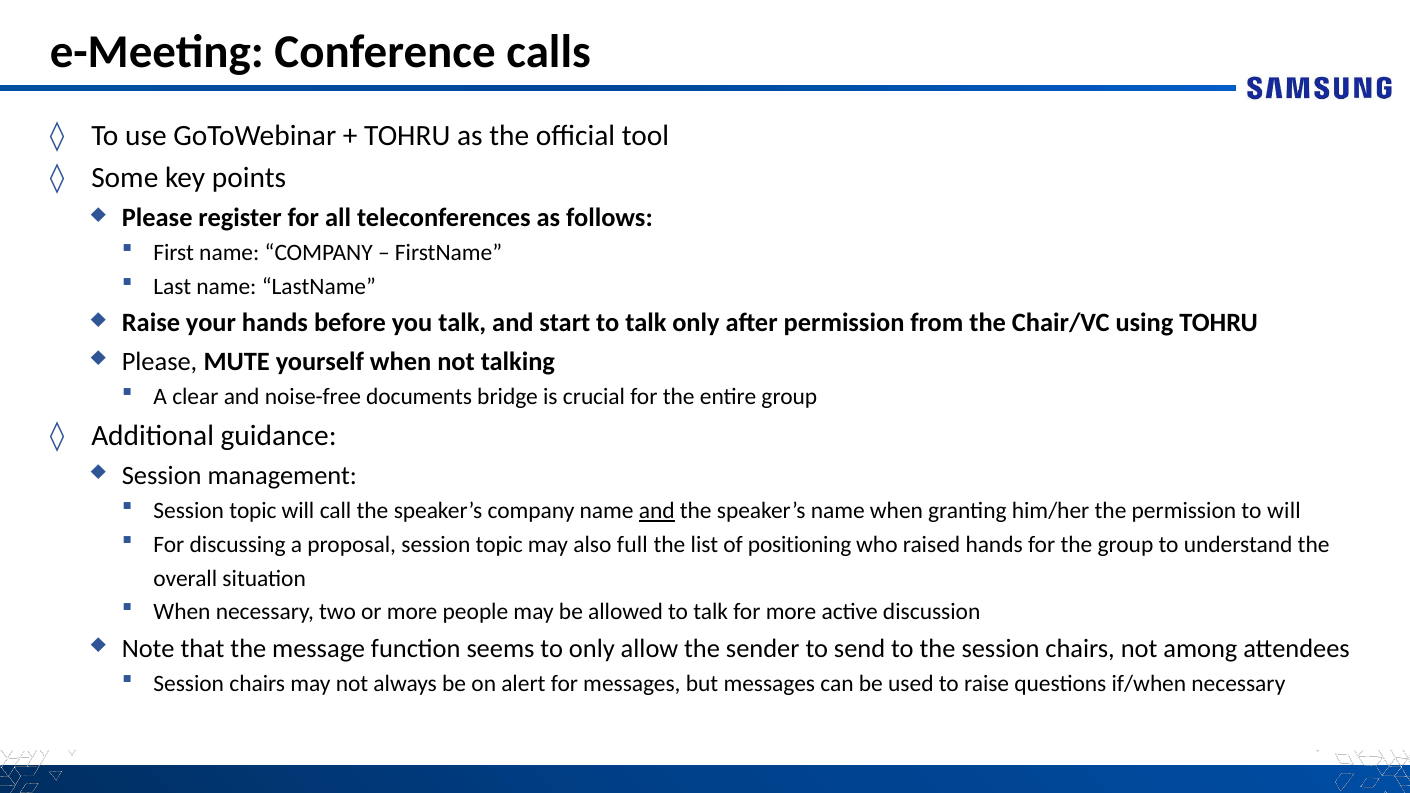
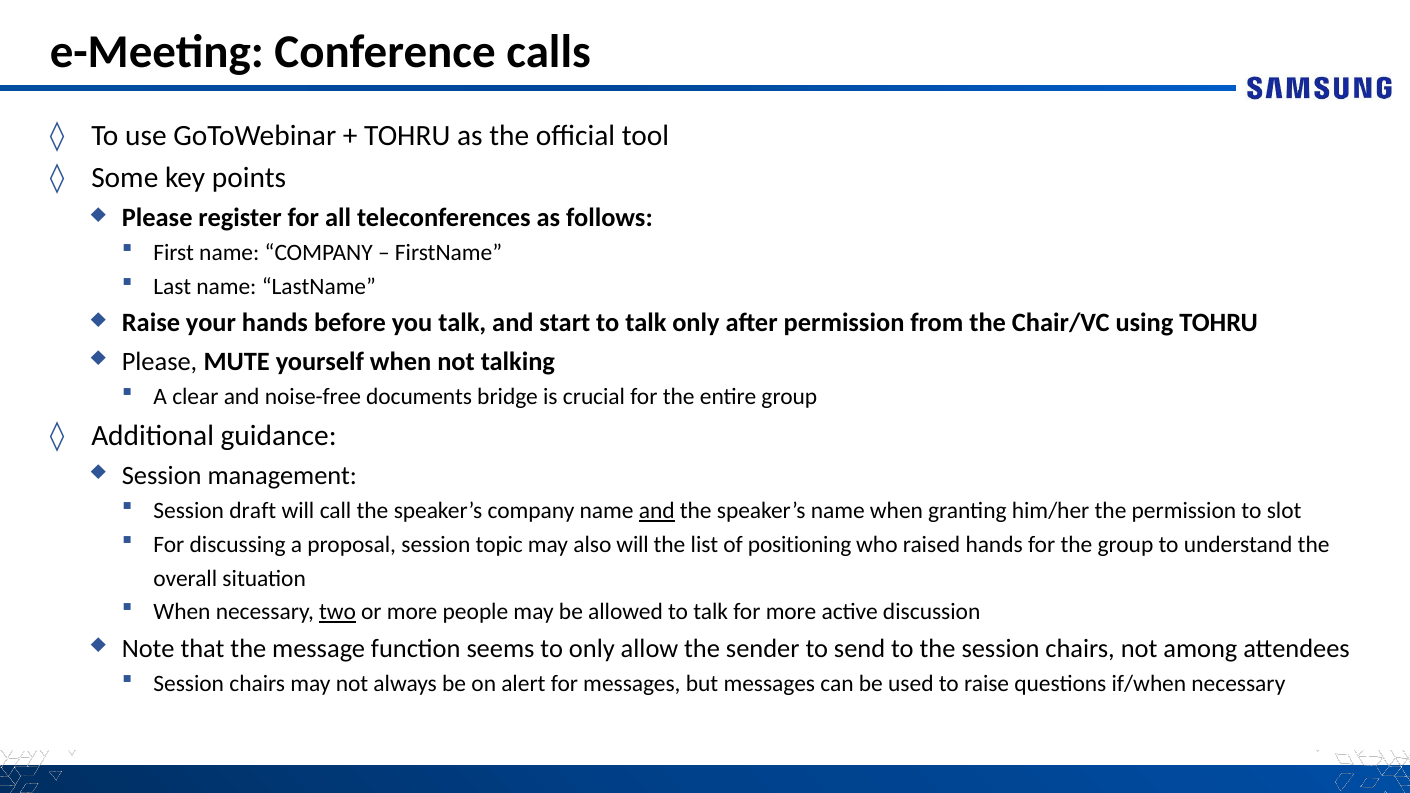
topic at (253, 511): topic -> draft
to will: will -> slot
also full: full -> will
two underline: none -> present
